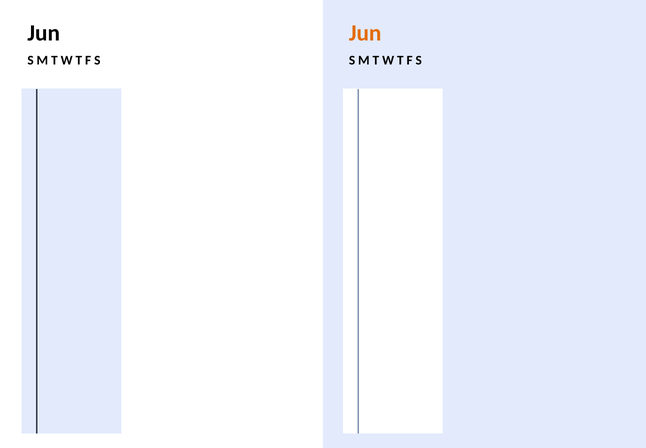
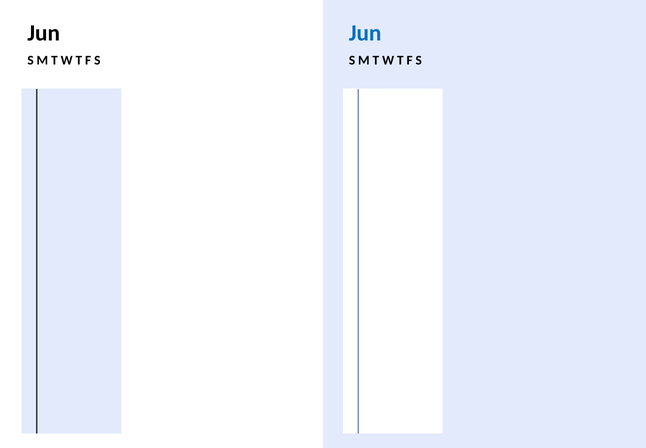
Jun at (365, 33) colour: orange -> blue
